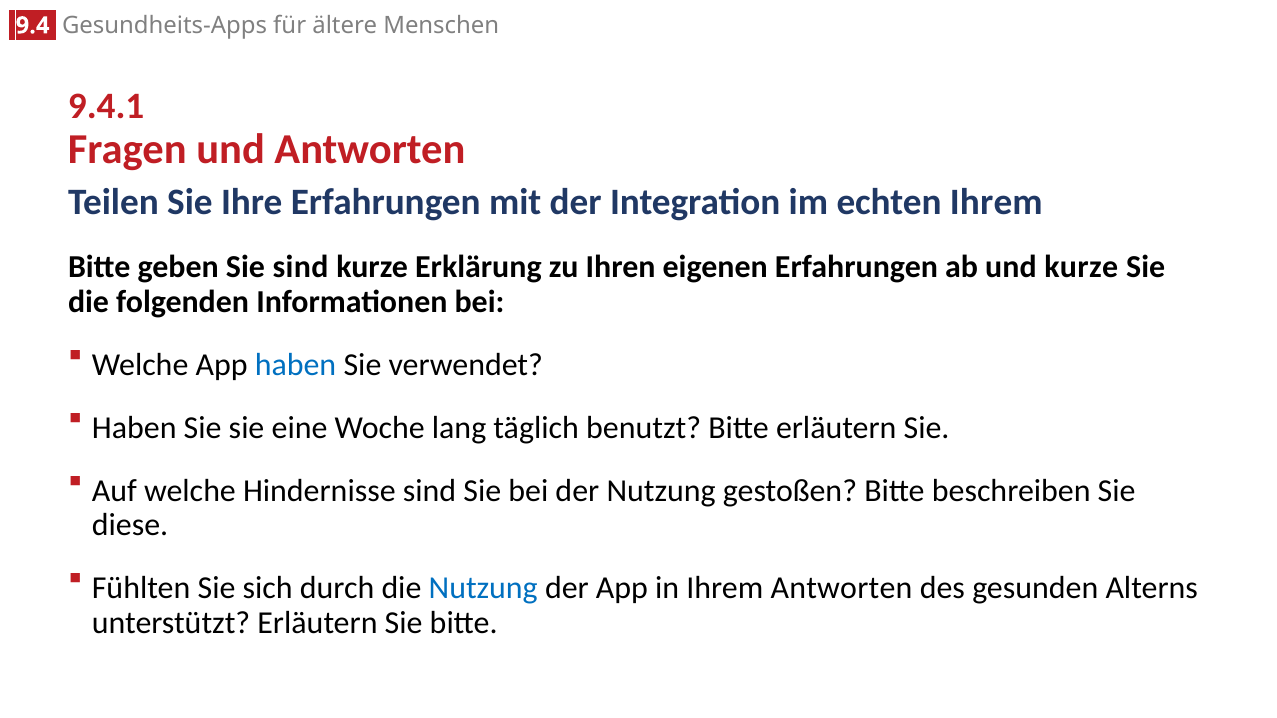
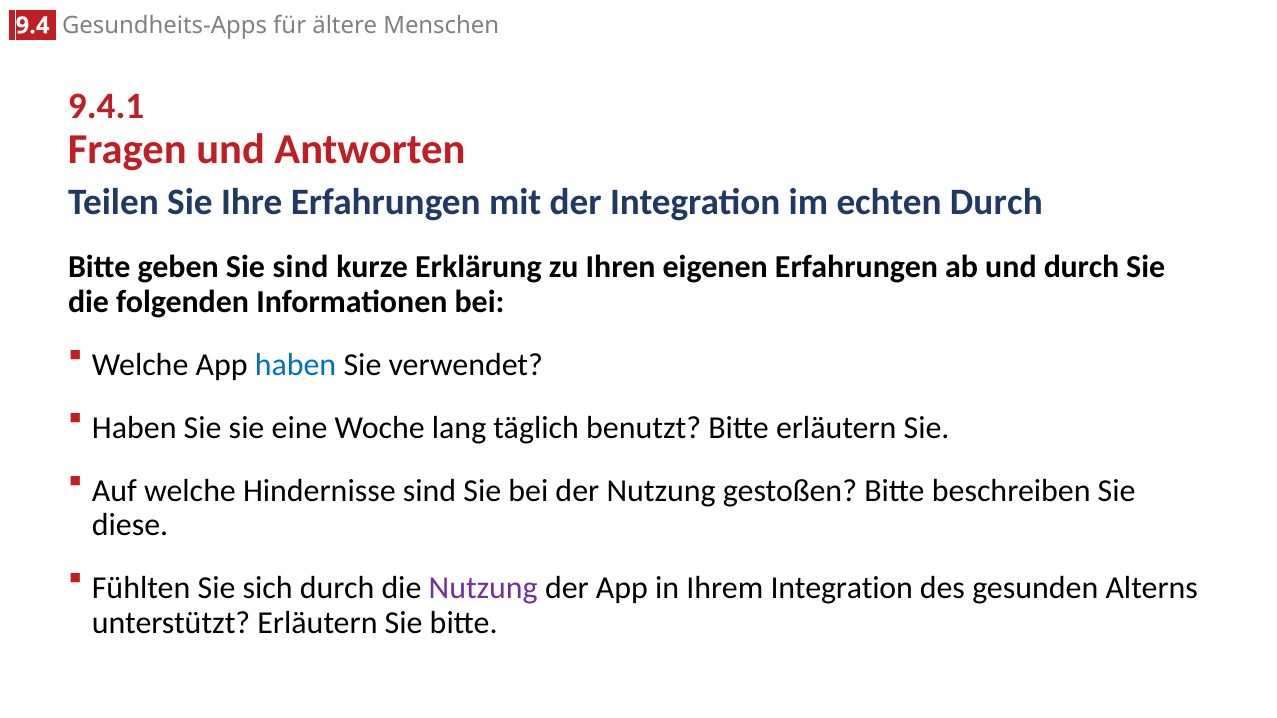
echten Ihrem: Ihrem -> Durch
und kurze: kurze -> durch
Nutzung at (483, 589) colour: blue -> purple
Ihrem Antworten: Antworten -> Integration
